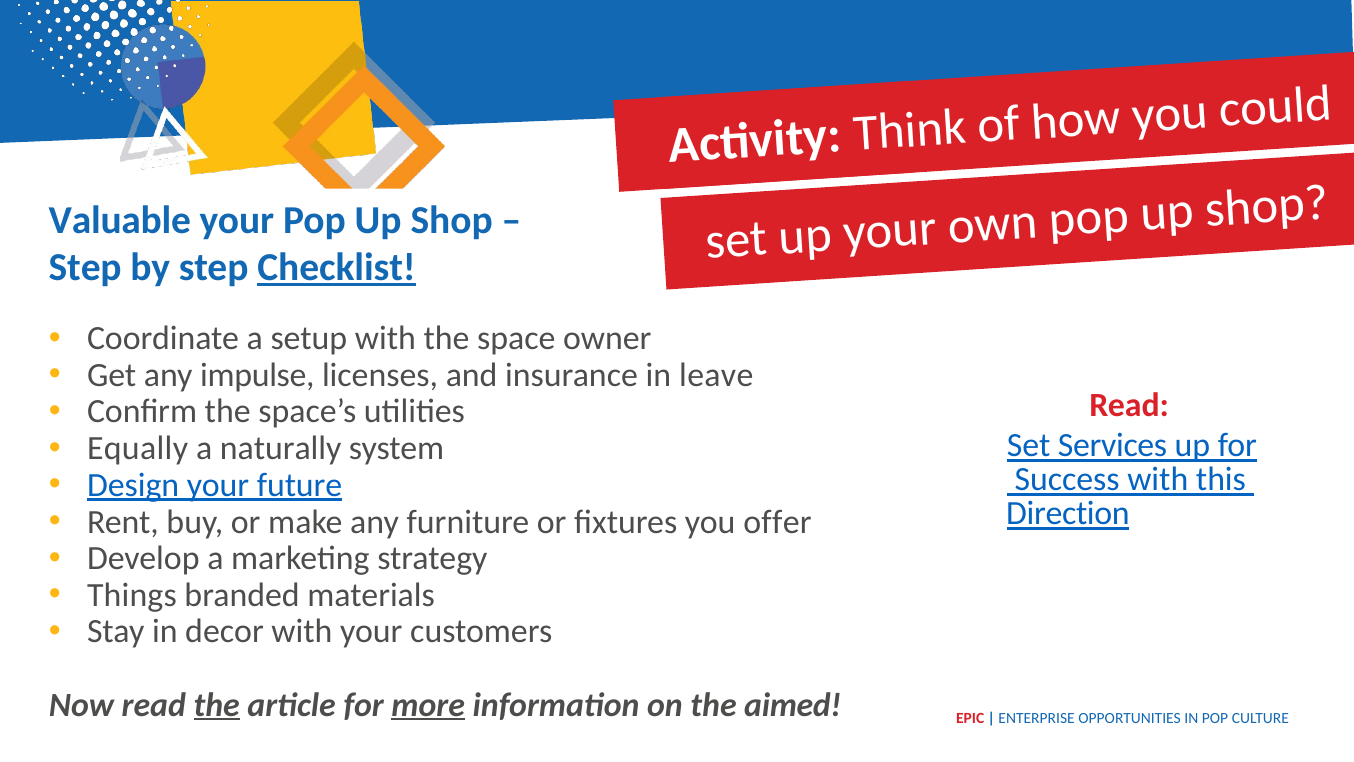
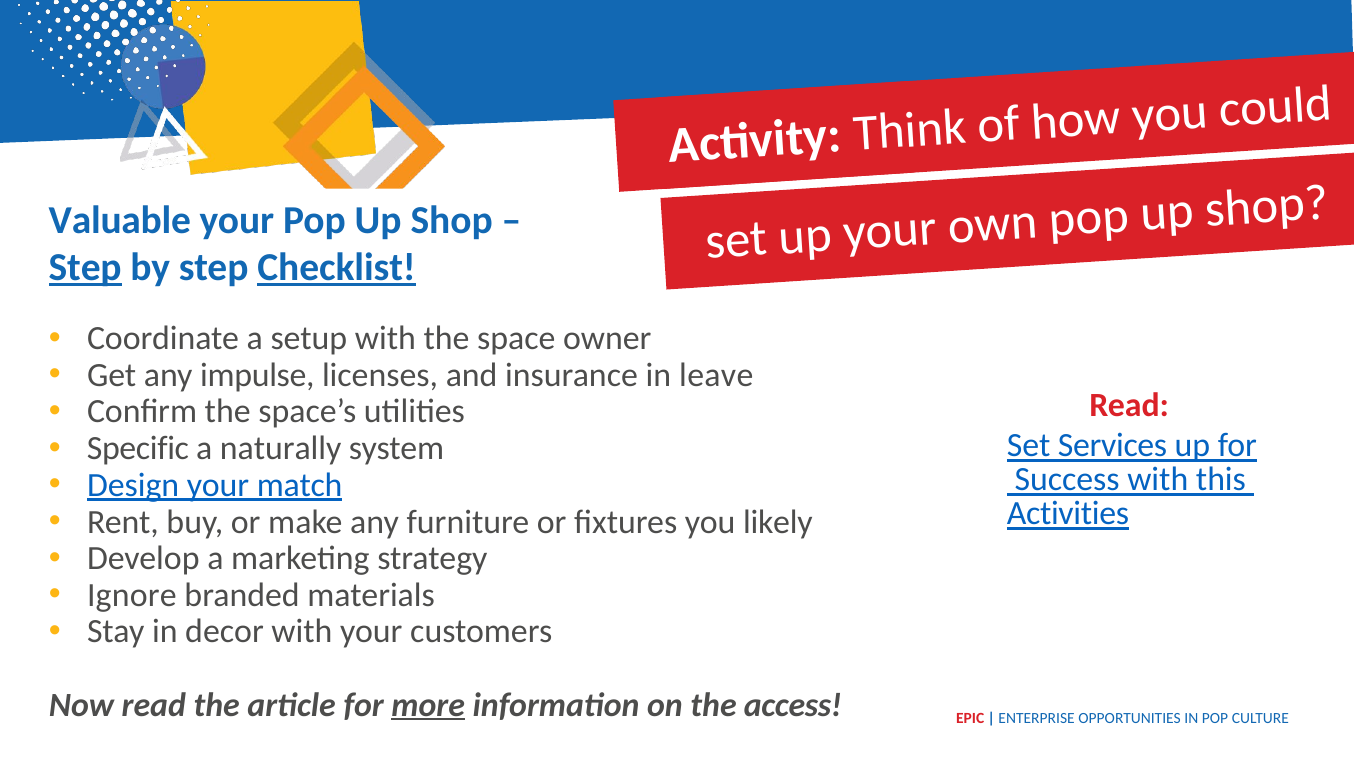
Step at (85, 267) underline: none -> present
Equally: Equally -> Specific
future: future -> match
Direction: Direction -> Activities
offer: offer -> likely
Things: Things -> Ignore
the at (217, 704) underline: present -> none
aimed: aimed -> access
